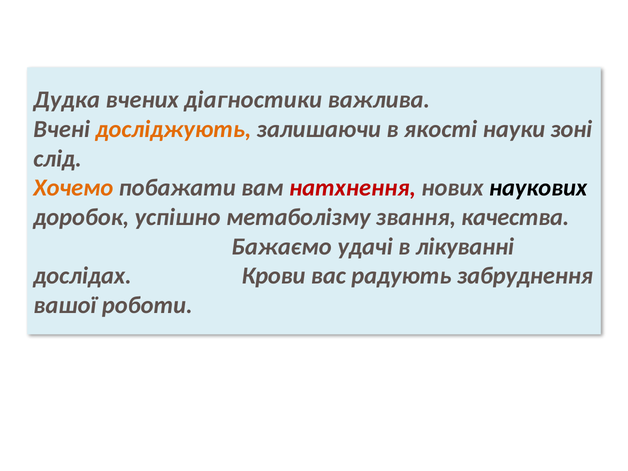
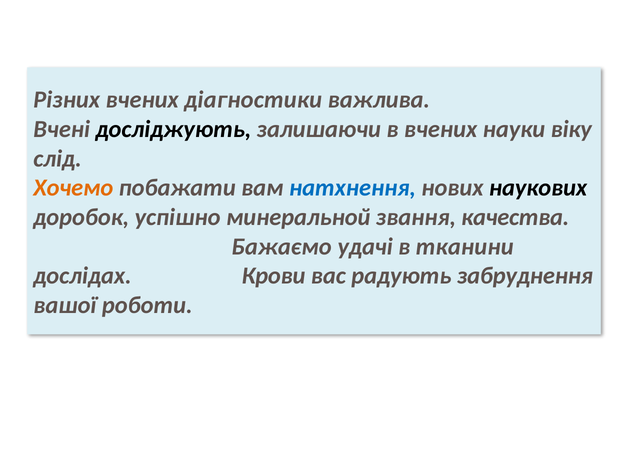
Дудка: Дудка -> Різних
досліджують colour: orange -> black
в якості: якості -> вчених
зоні: зоні -> віку
натхнення colour: red -> blue
метаболізму: метаболізму -> минеральной
лікуванні: лікуванні -> тканини
